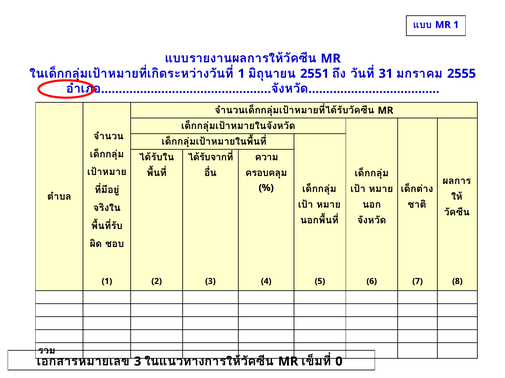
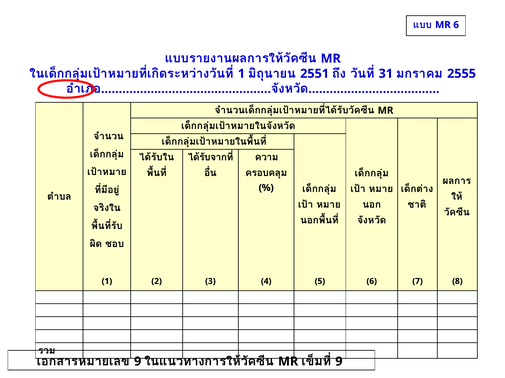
MR 1: 1 -> 6
3 at (138, 362): 3 -> 9
0 at (339, 362): 0 -> 9
